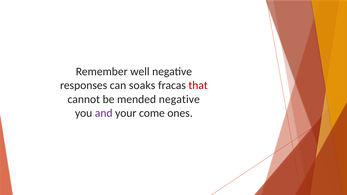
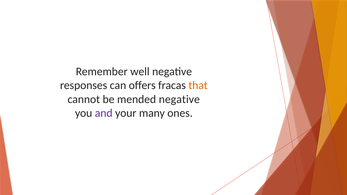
soaks: soaks -> offers
that colour: red -> orange
come: come -> many
